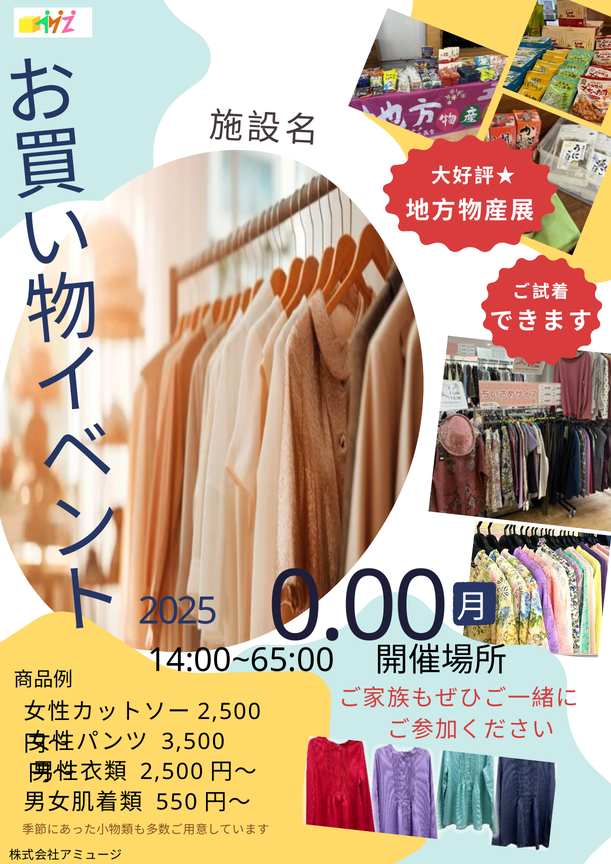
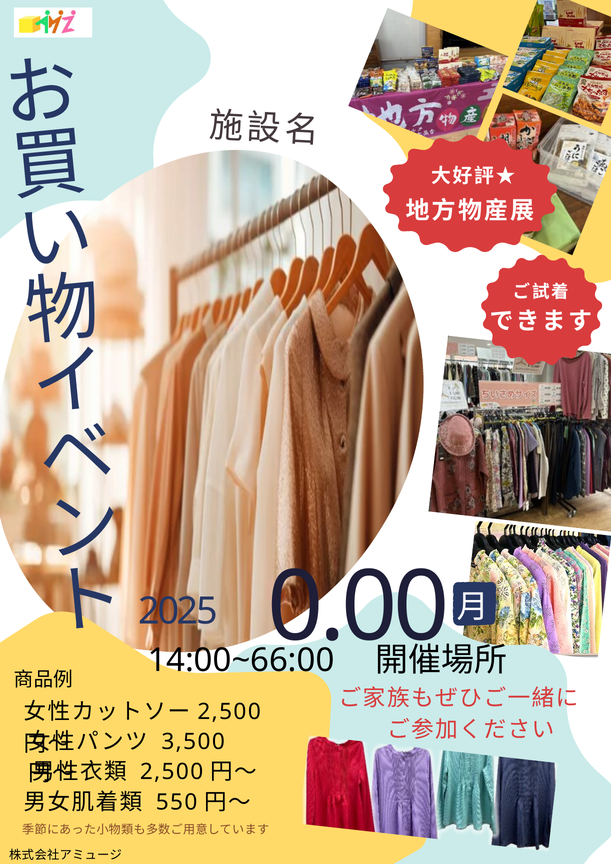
14:00~65:00: 14:00~65:00 -> 14:00~66:00
